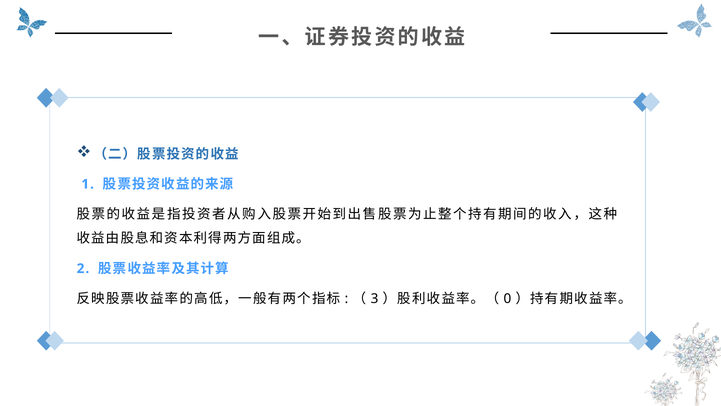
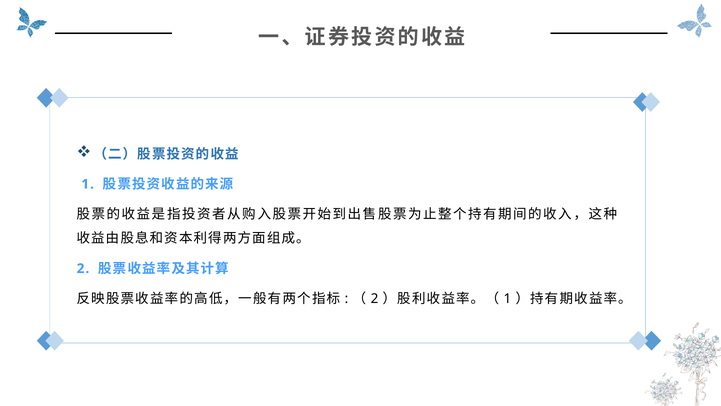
3 at (375, 298): 3 -> 2
0 at (507, 298): 0 -> 1
